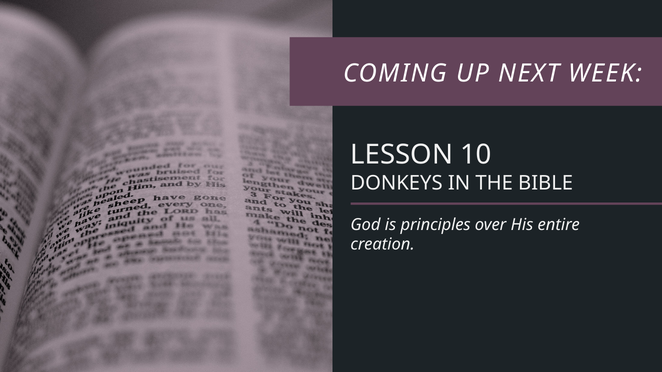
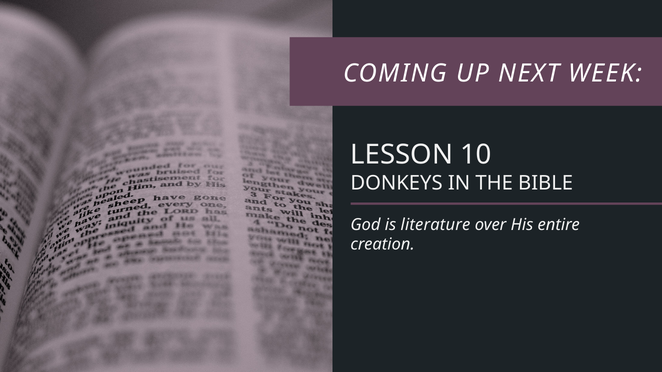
principles: principles -> literature
